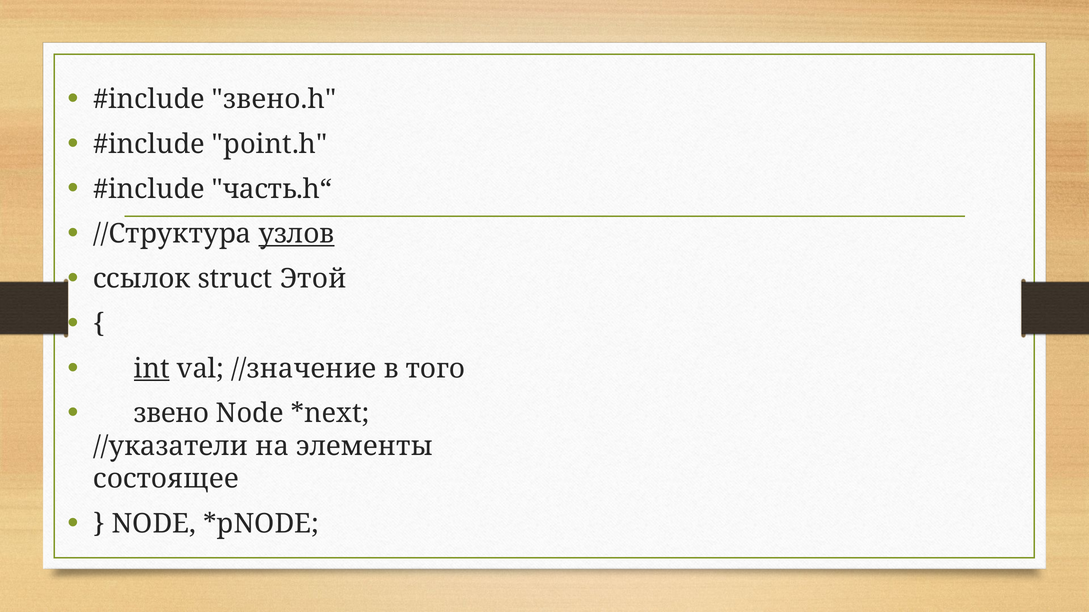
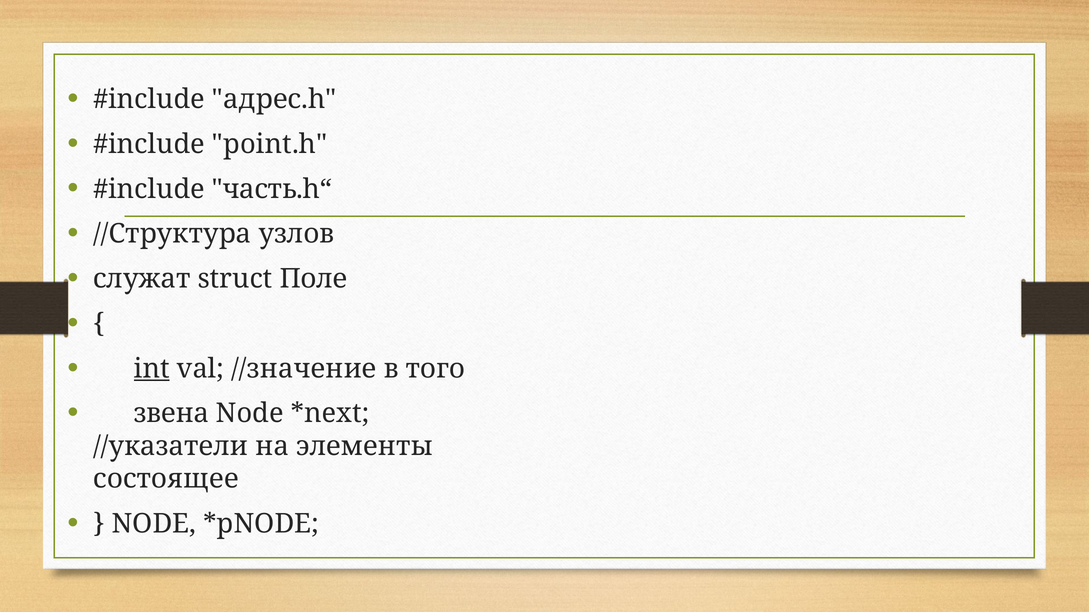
звено.h: звено.h -> адрес.h
узлов underline: present -> none
ссылок: ссылок -> служат
Этой: Этой -> Поле
звено: звено -> звена
